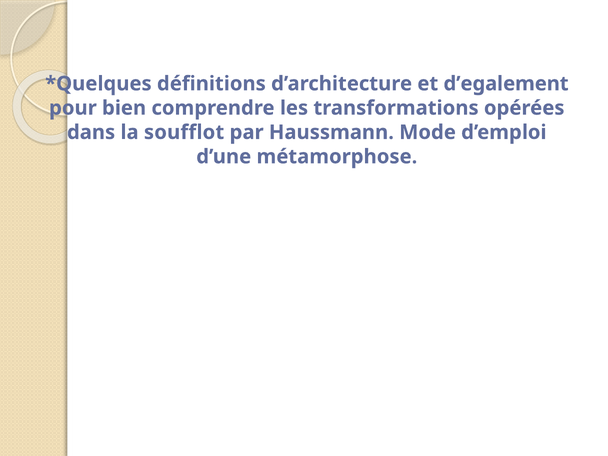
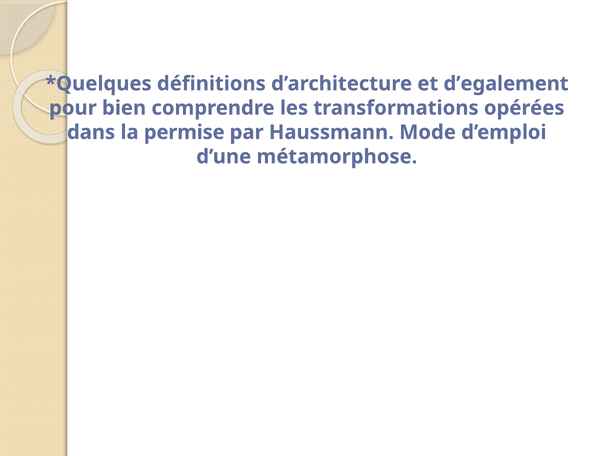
soufflot: soufflot -> permise
